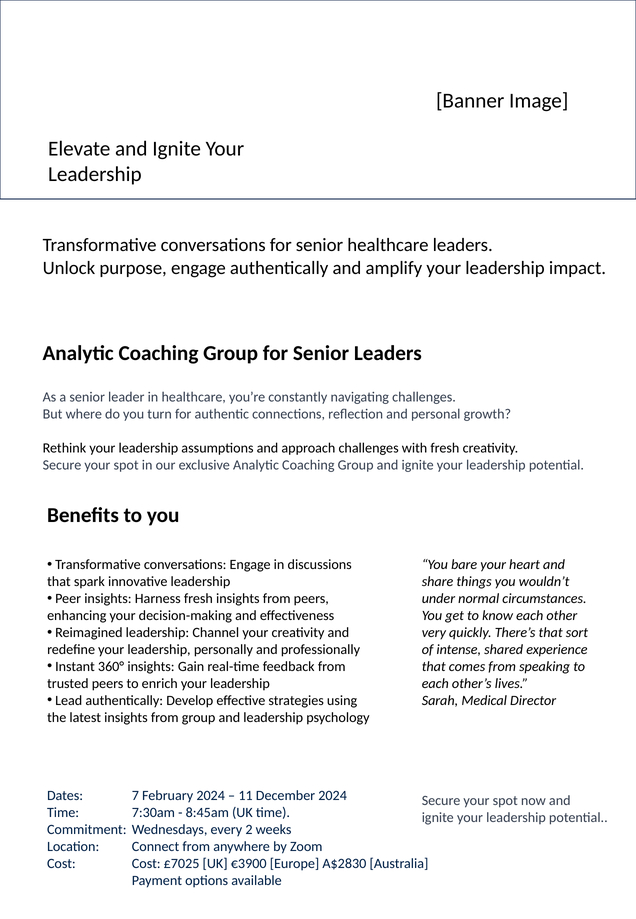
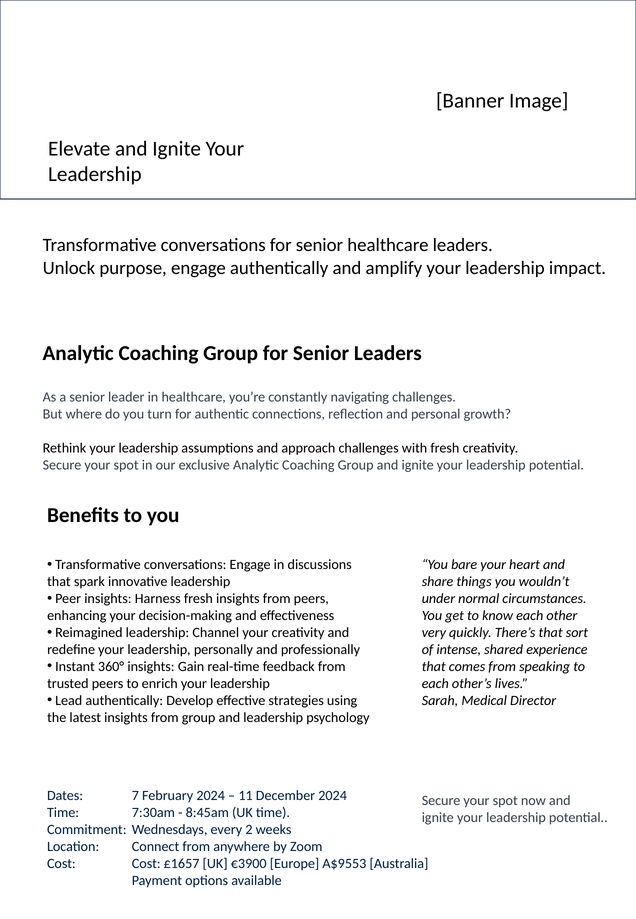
£7025: £7025 -> £1657
A$2830: A$2830 -> A$9553
